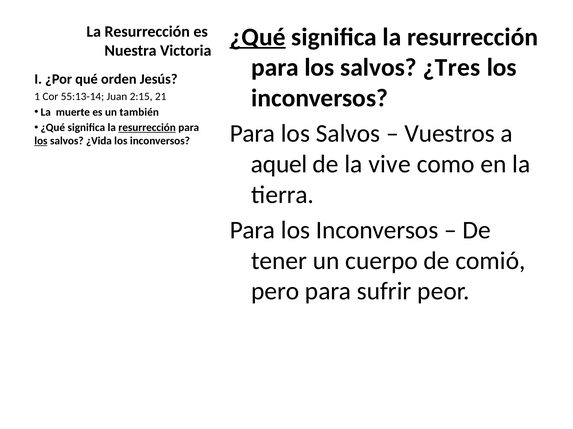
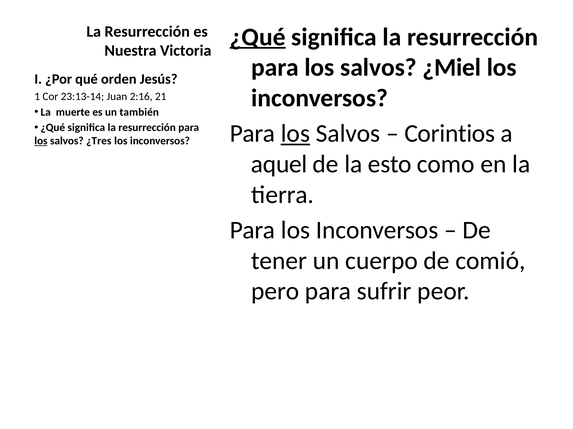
¿Tres: ¿Tres -> ¿Miel
55:13-14: 55:13-14 -> 23:13-14
2:15: 2:15 -> 2:16
resurrección at (147, 128) underline: present -> none
los at (295, 134) underline: none -> present
Vuestros: Vuestros -> Corintios
¿Vida: ¿Vida -> ¿Tres
vive: vive -> esto
